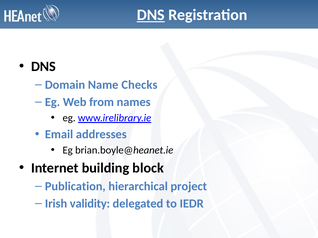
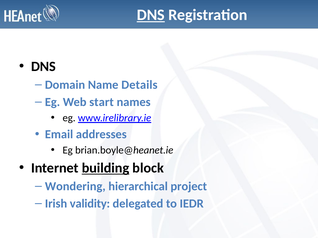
Checks: Checks -> Details
from: from -> start
building underline: none -> present
Publication: Publication -> Wondering
